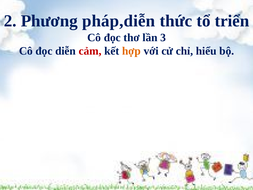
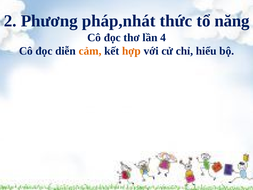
pháp,diễn: pháp,diễn -> pháp,nhát
triển: triển -> năng
3: 3 -> 4
cảm colour: red -> orange
